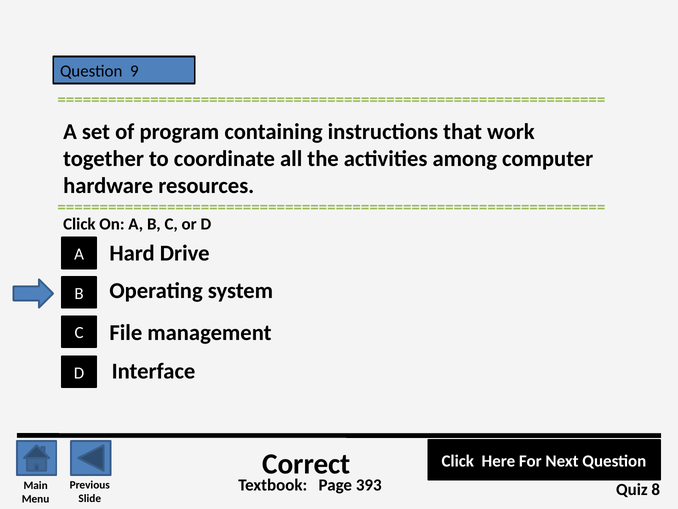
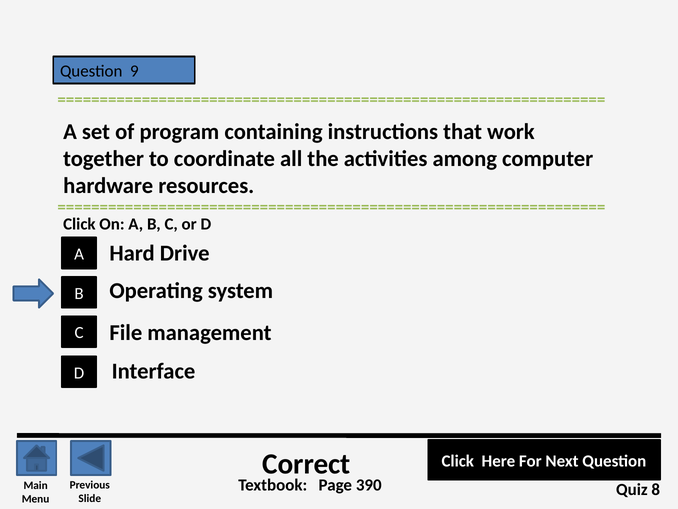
393: 393 -> 390
